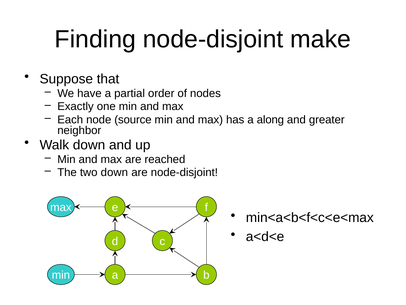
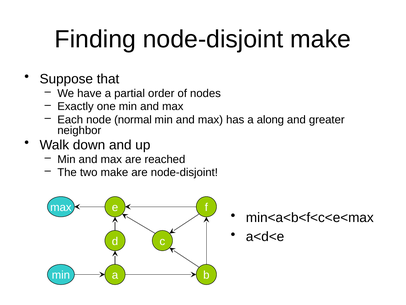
source: source -> normal
two down: down -> make
